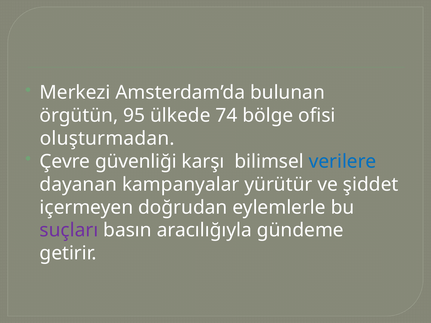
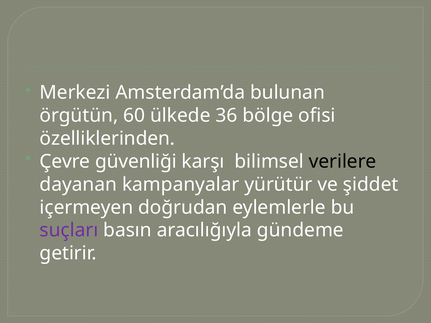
95: 95 -> 60
74: 74 -> 36
oluşturmadan: oluşturmadan -> özelliklerinden
verilere colour: blue -> black
